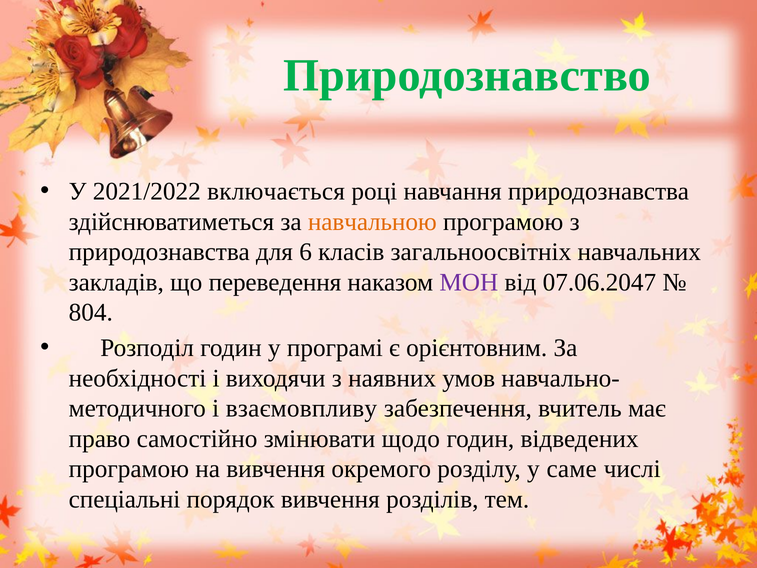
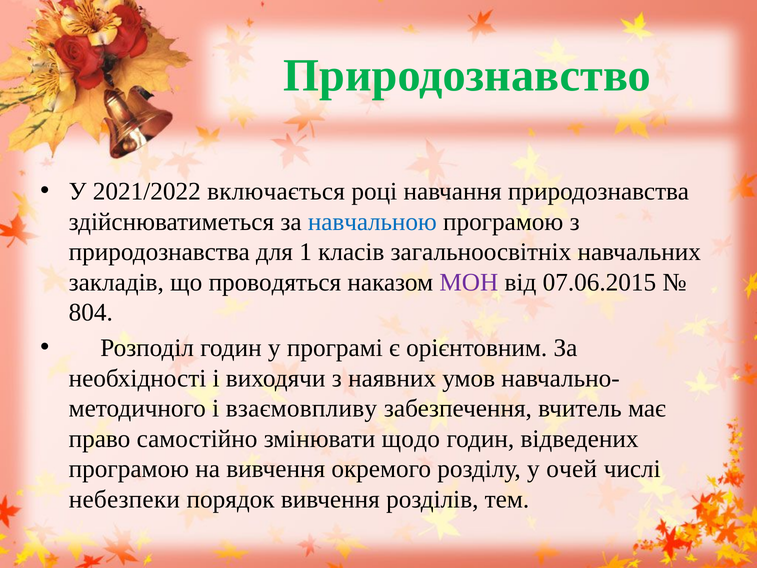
навчальною colour: orange -> blue
6: 6 -> 1
переведення: переведення -> проводяться
07.06.2047: 07.06.2047 -> 07.06.2015
саме: саме -> очей
спеціальні: спеціальні -> небезпеки
